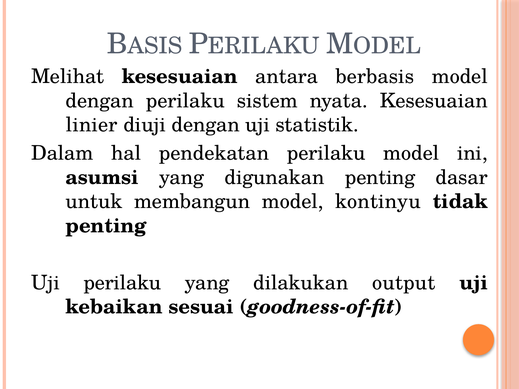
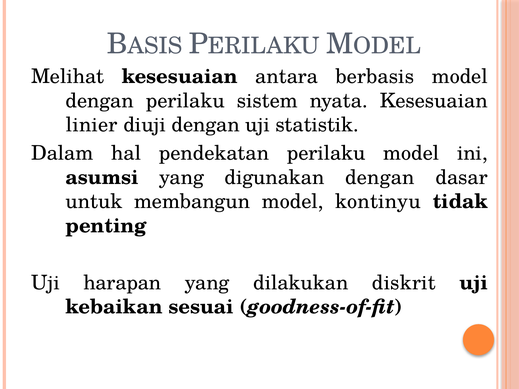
digunakan penting: penting -> dengan
Uji perilaku: perilaku -> harapan
output: output -> diskrit
